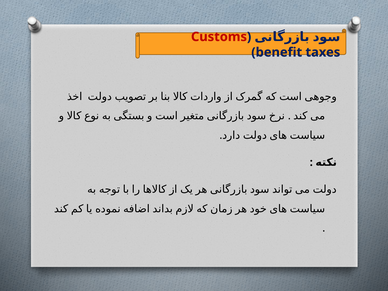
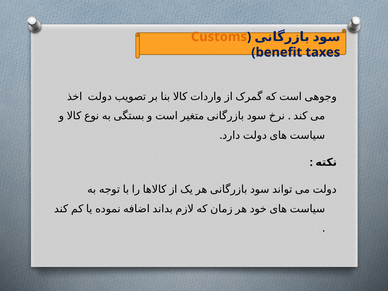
Customs colour: red -> orange
